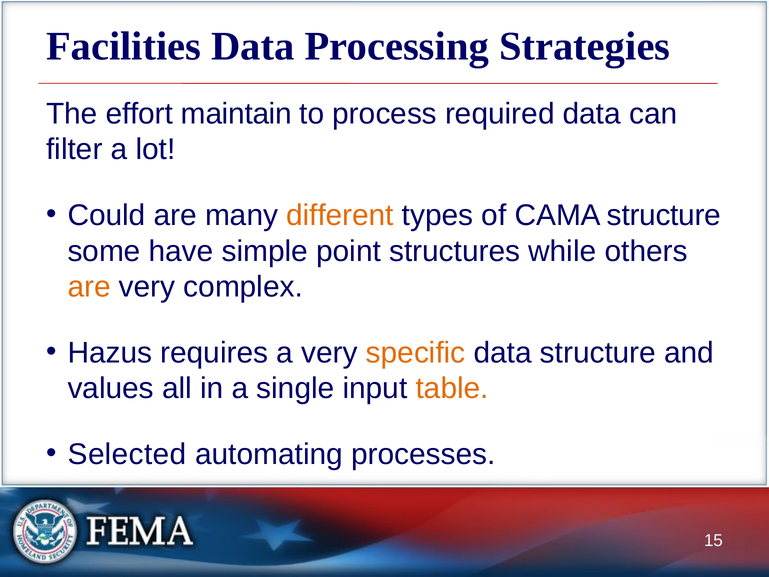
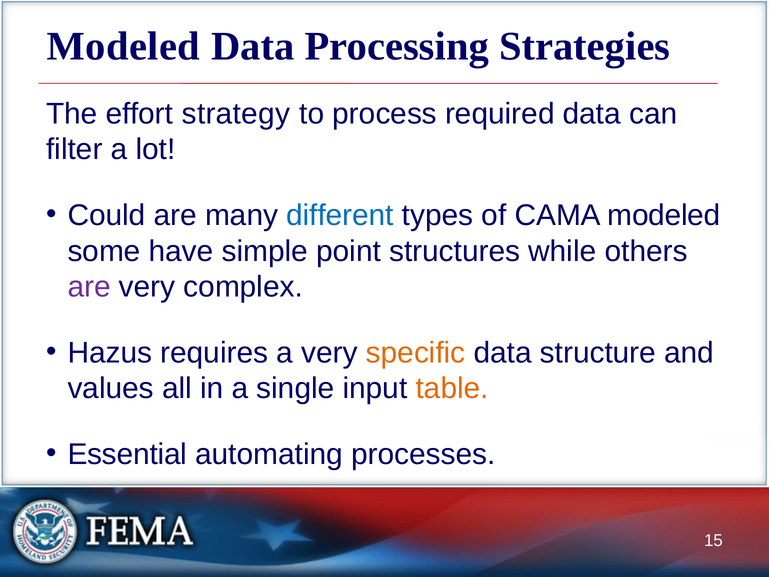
Facilities at (124, 46): Facilities -> Modeled
maintain: maintain -> strategy
different colour: orange -> blue
CAMA structure: structure -> modeled
are at (89, 287) colour: orange -> purple
Selected: Selected -> Essential
